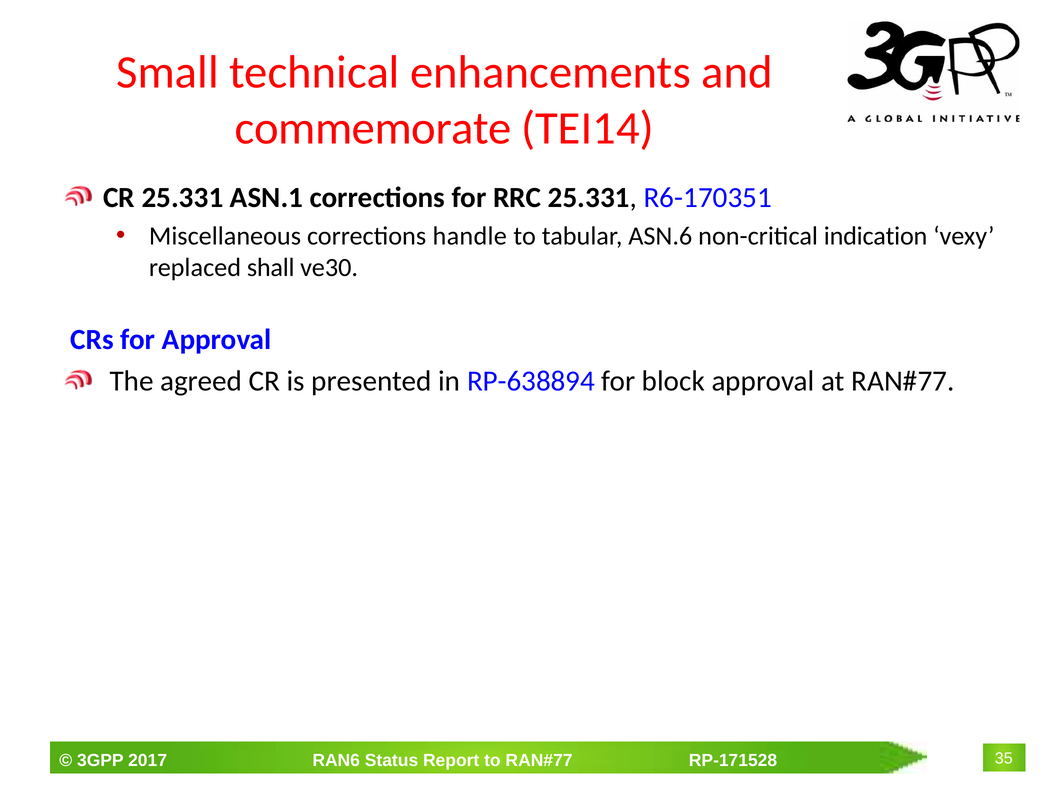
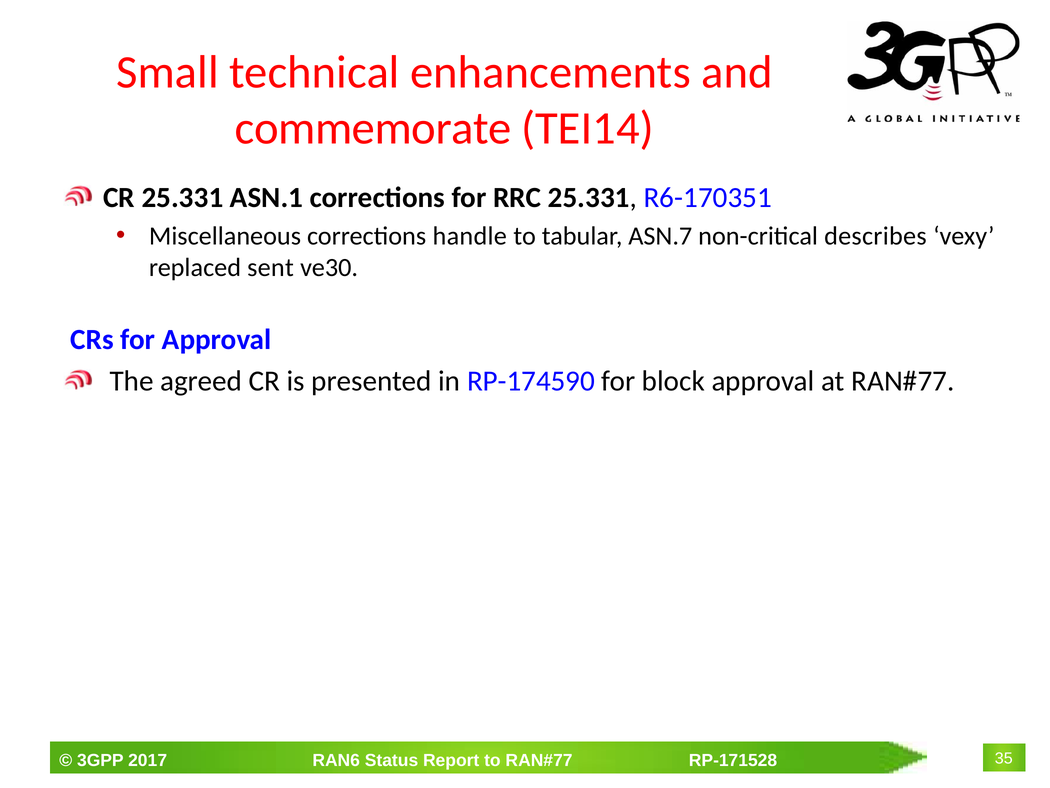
ASN.6: ASN.6 -> ASN.7
indication: indication -> describes
shall: shall -> sent
RP-638894: RP-638894 -> RP-174590
